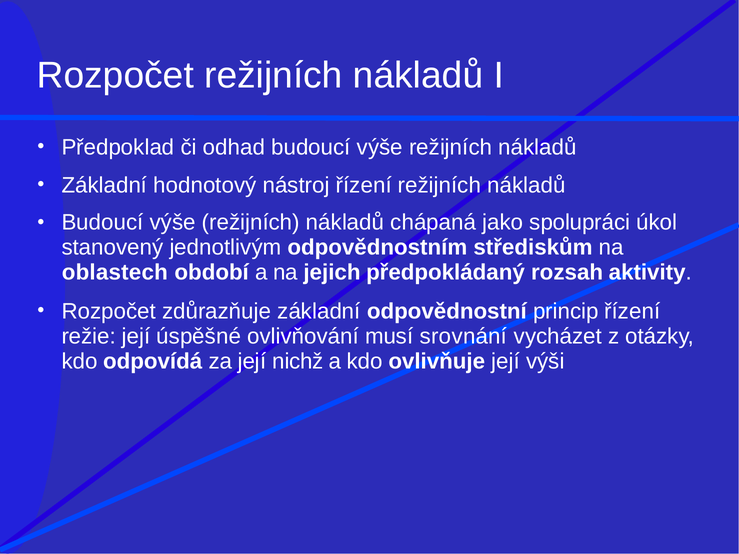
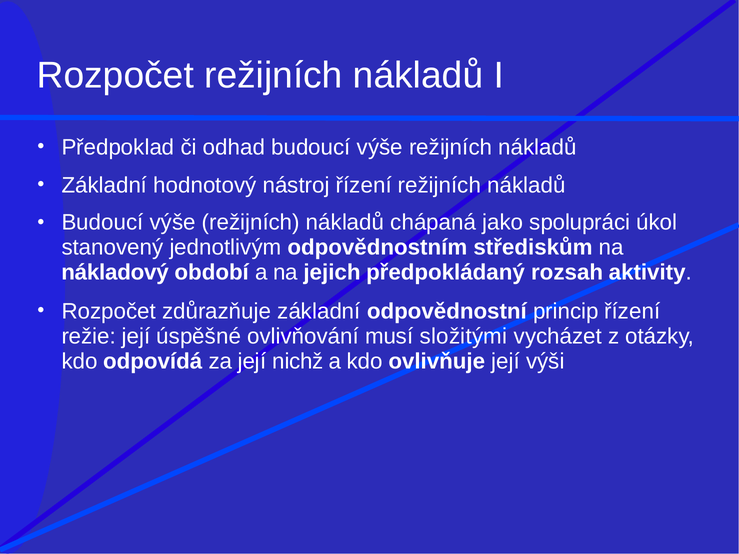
oblastech: oblastech -> nákladový
srovnání: srovnání -> složitými
